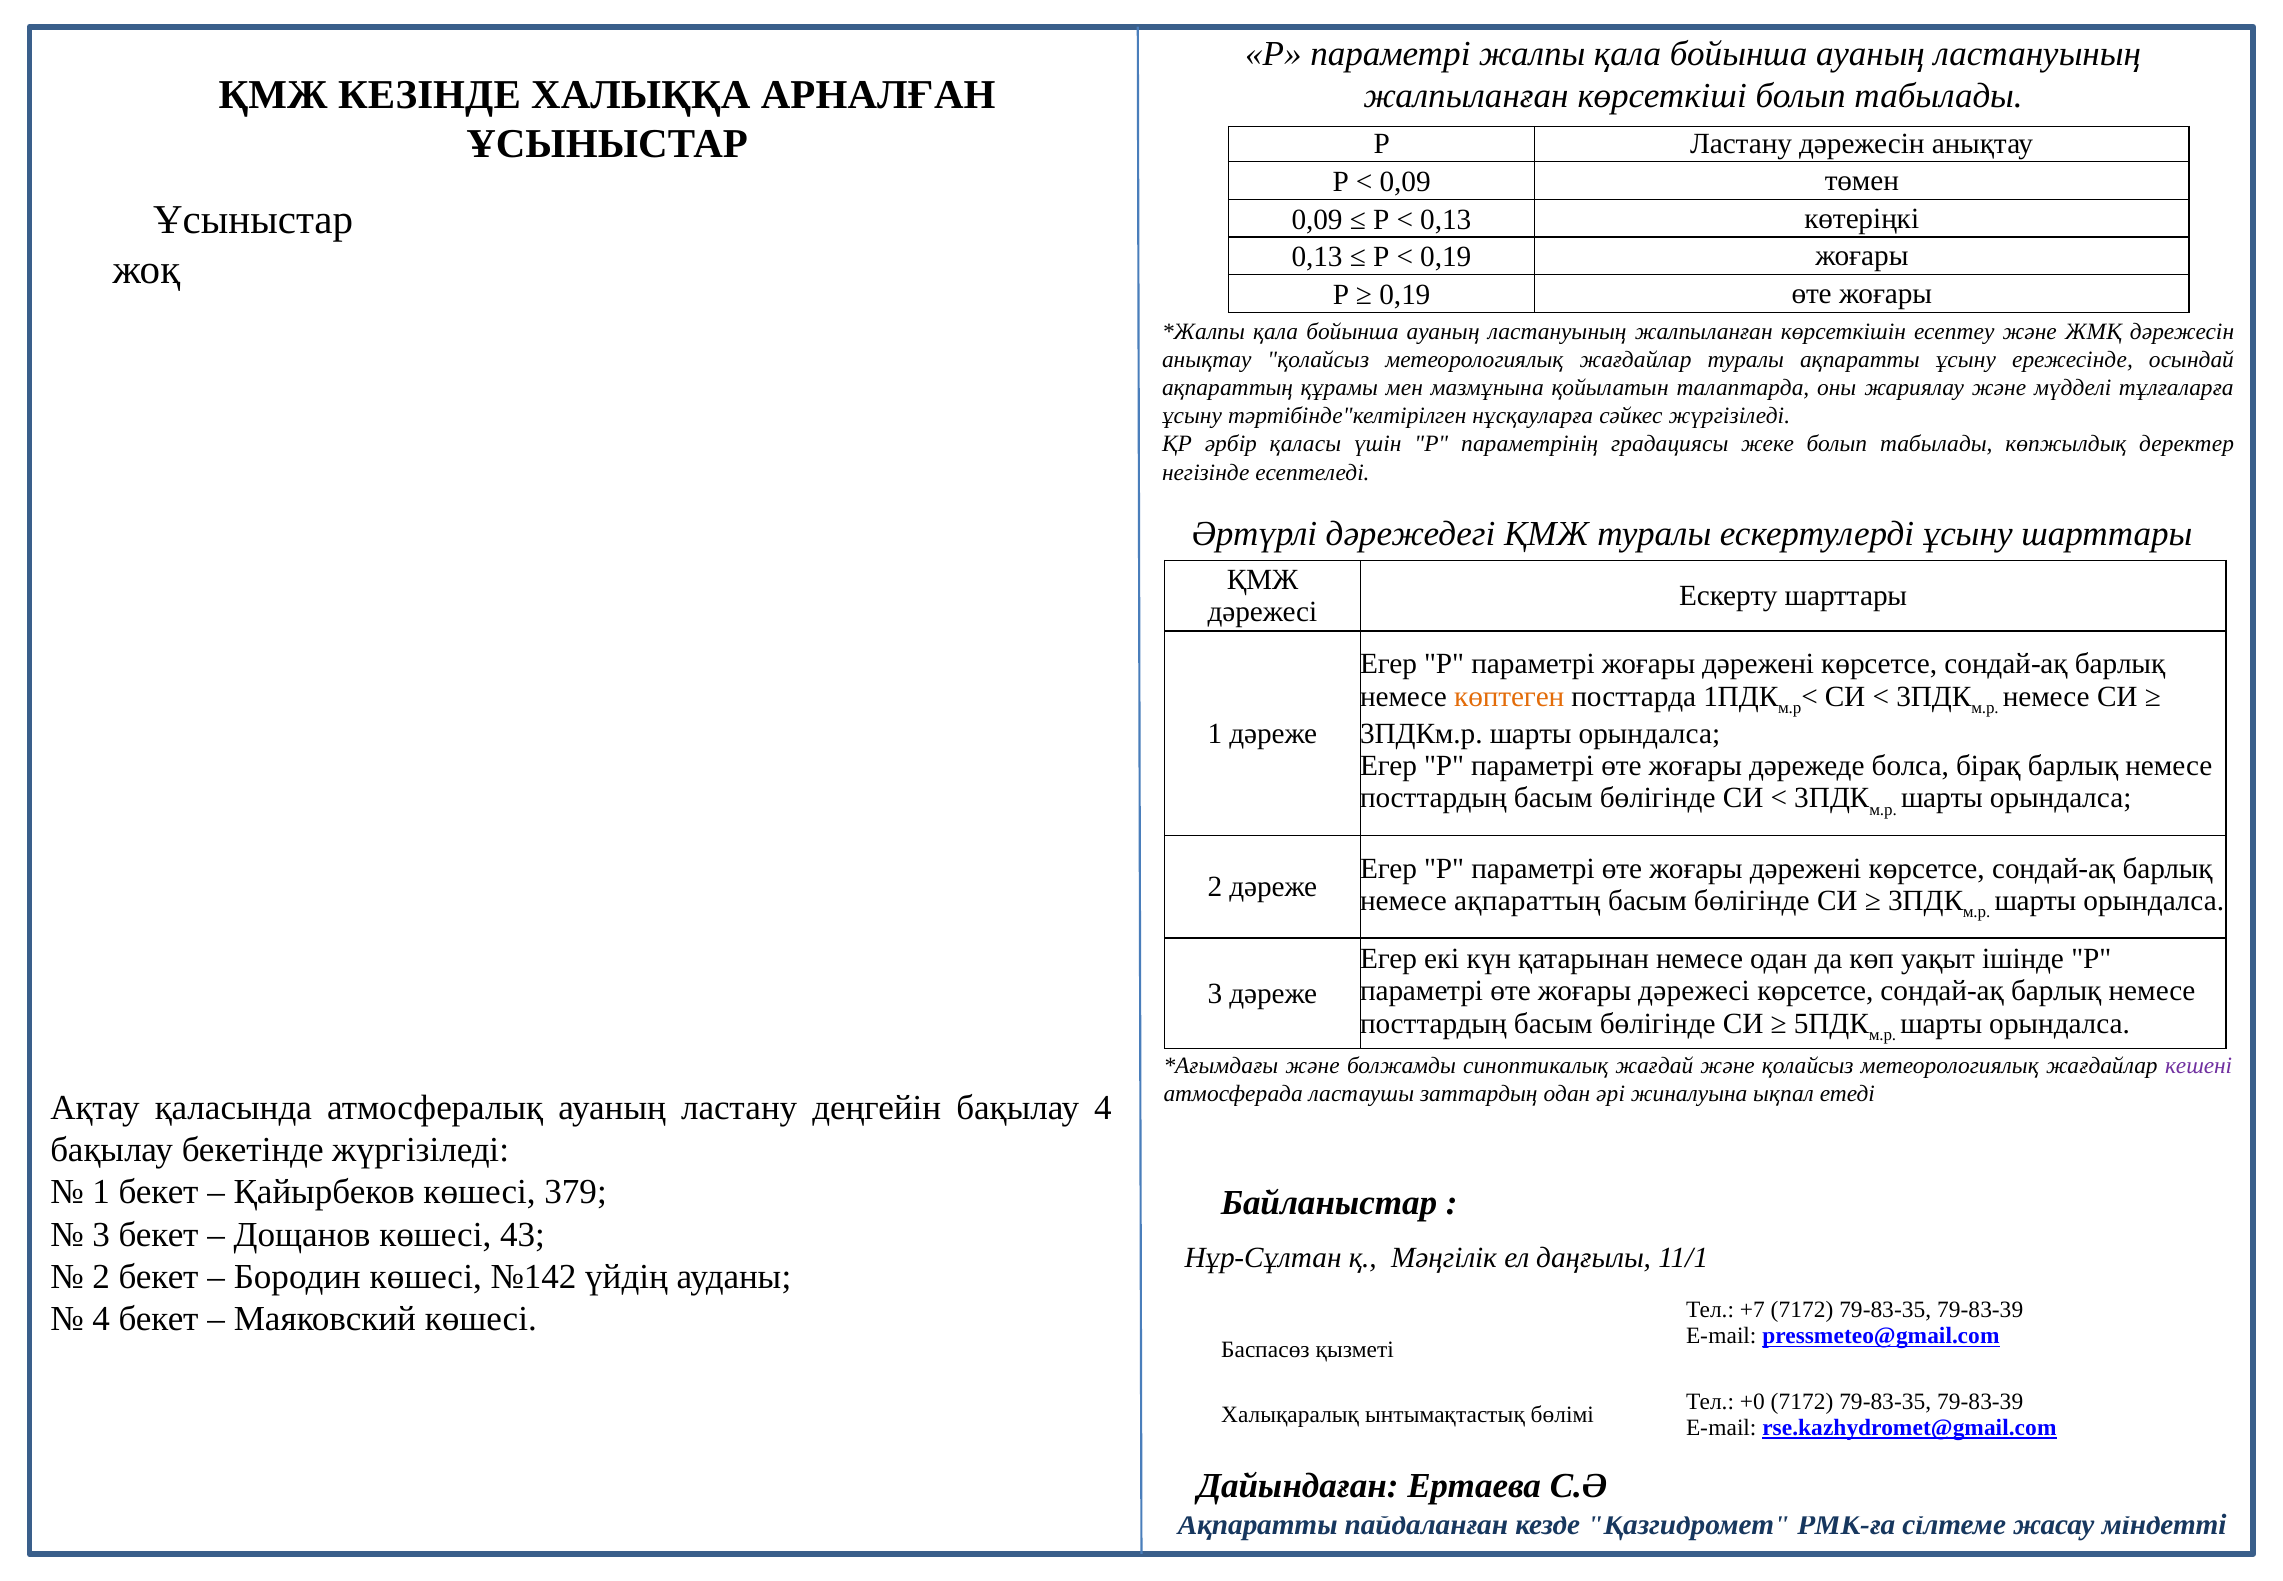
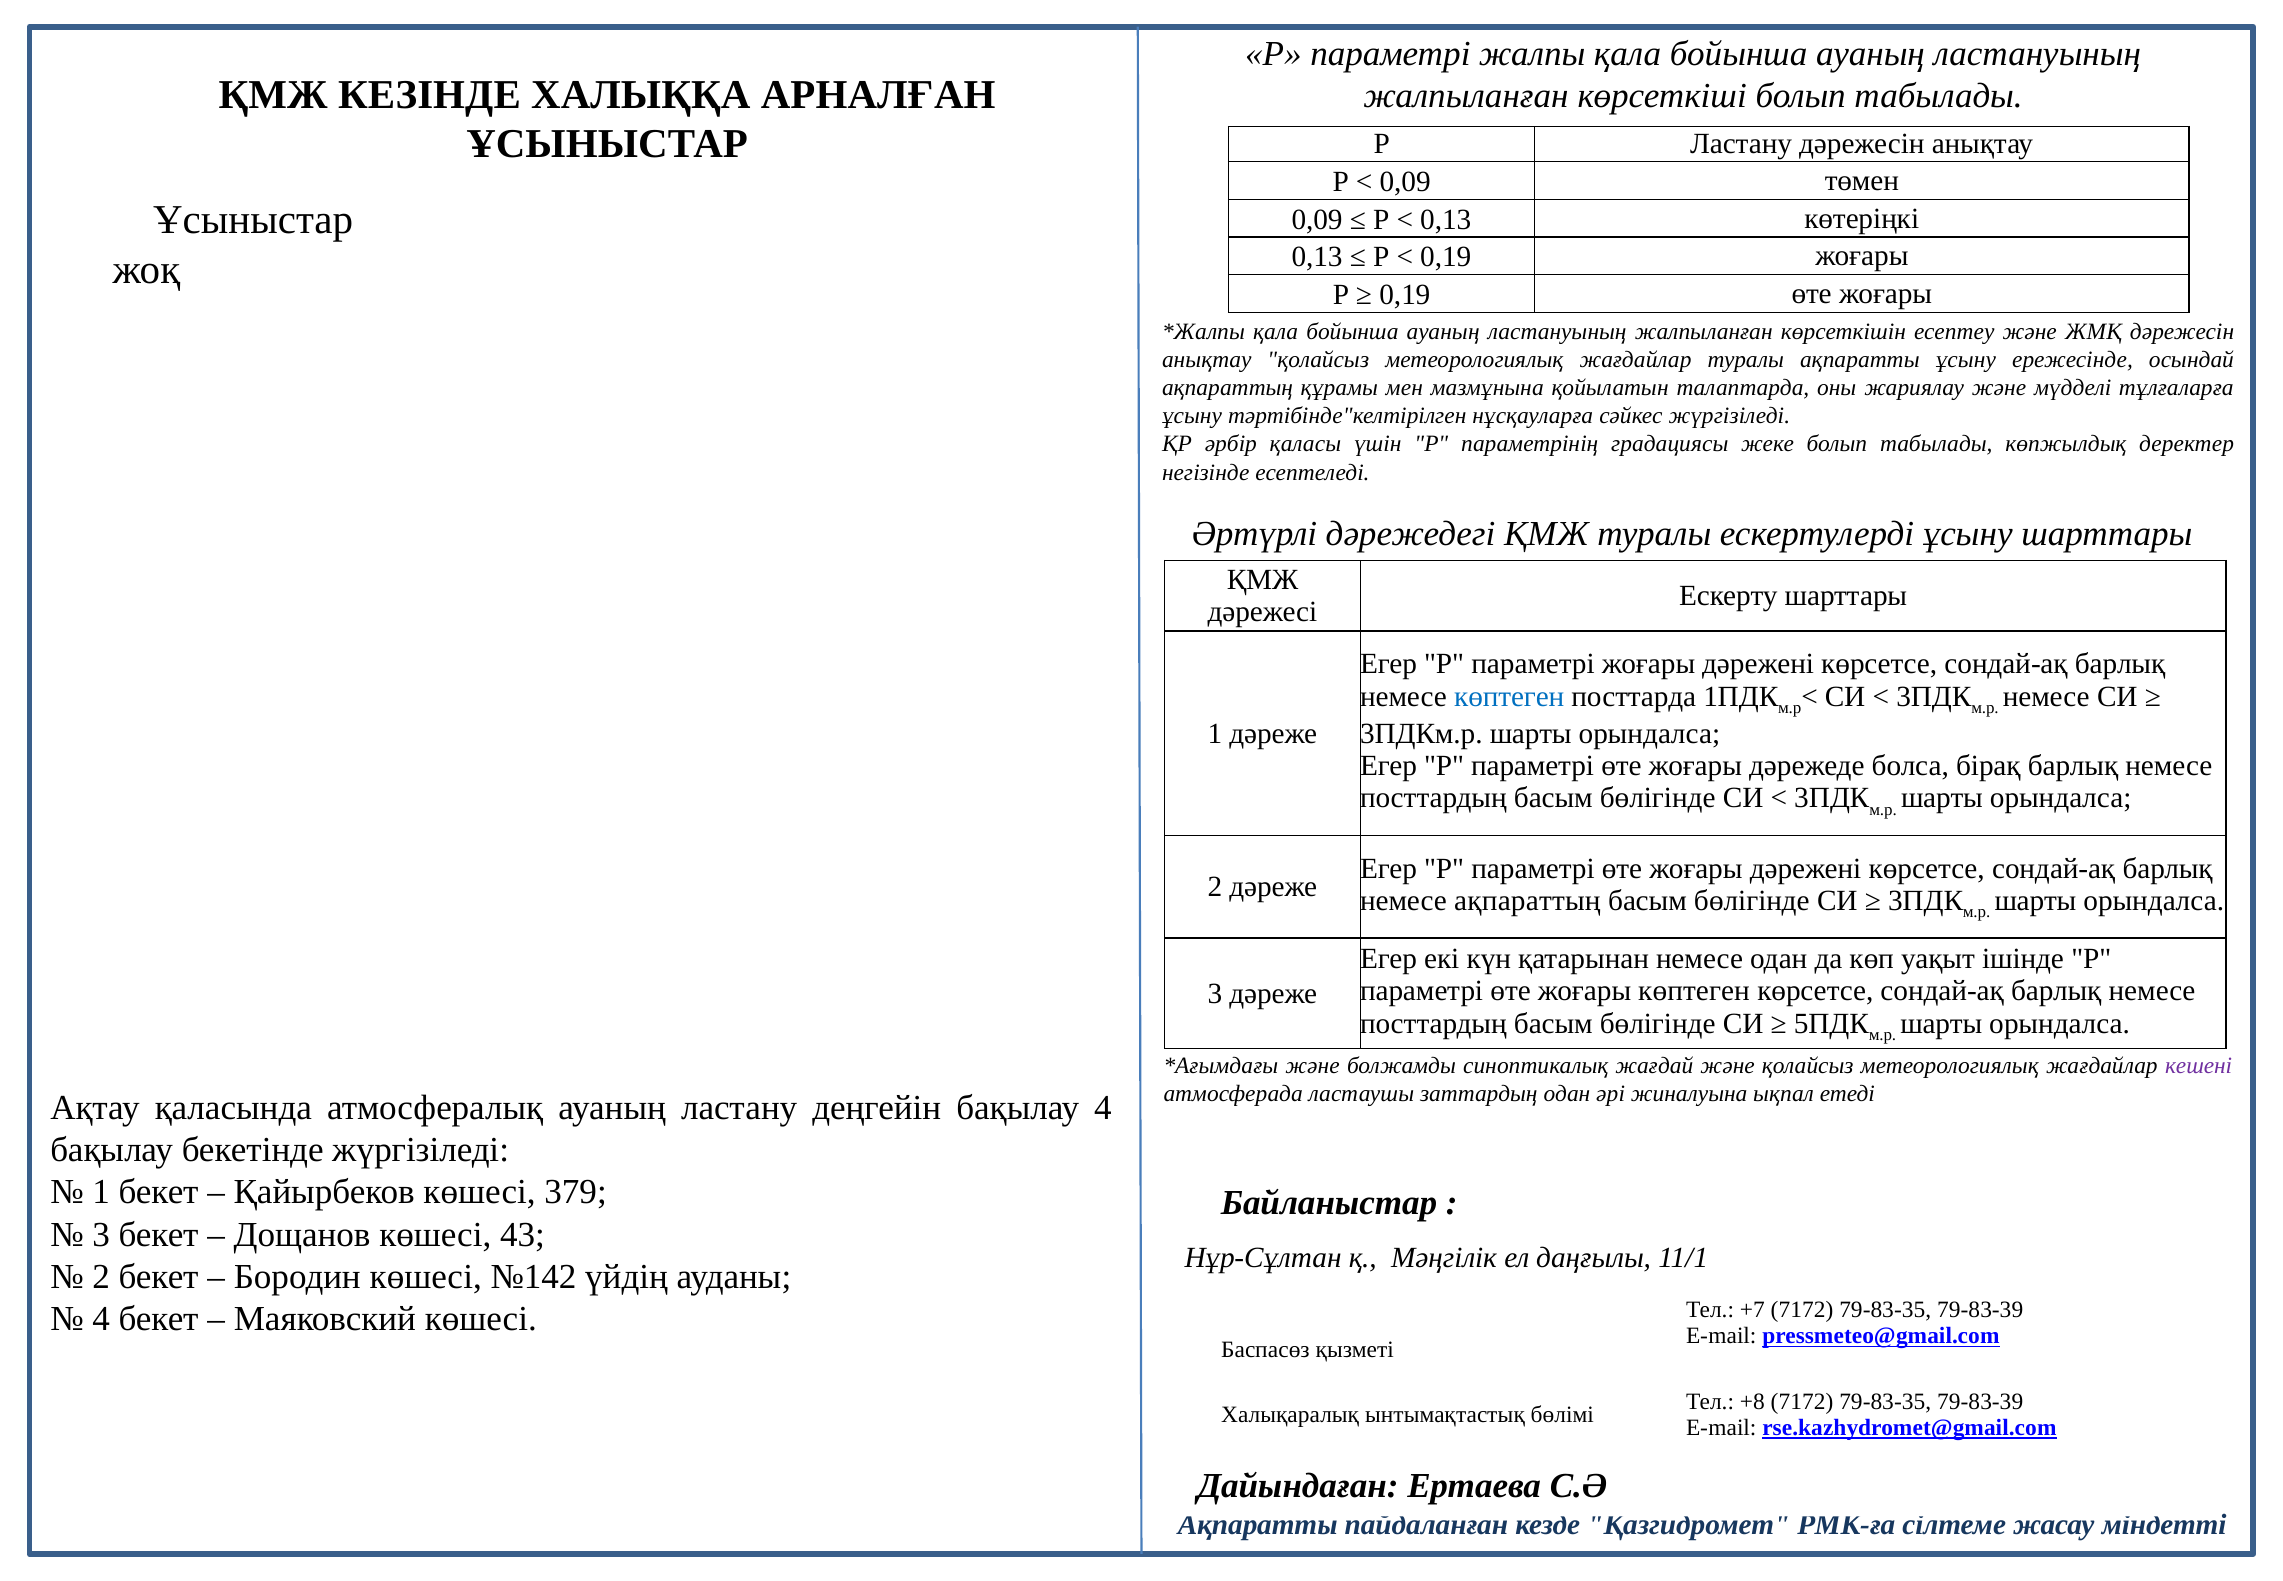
көптеген at (1509, 696) colour: orange -> blue
жоғары дәрежесі: дәрежесі -> көптеген
+0: +0 -> +8
